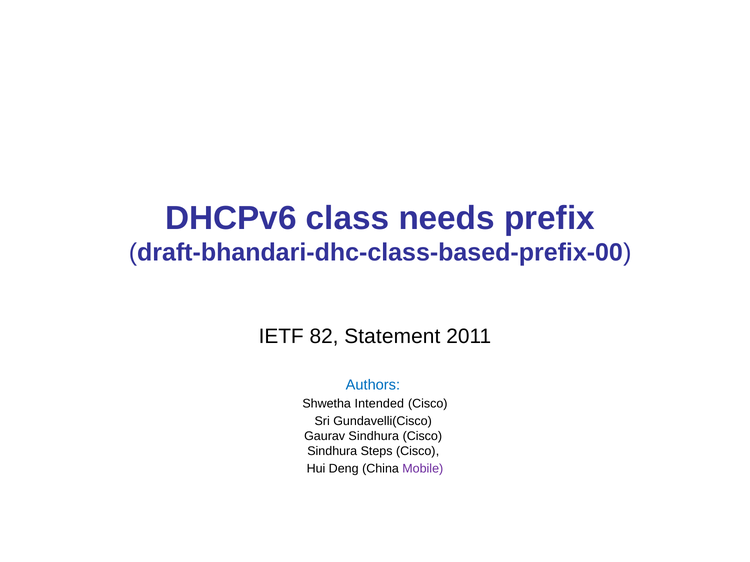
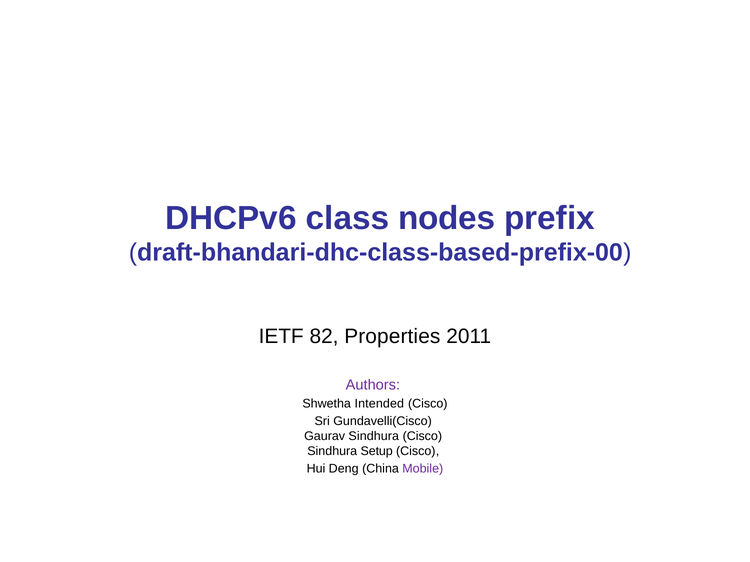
needs: needs -> nodes
Statement: Statement -> Properties
Authors colour: blue -> purple
Steps: Steps -> Setup
